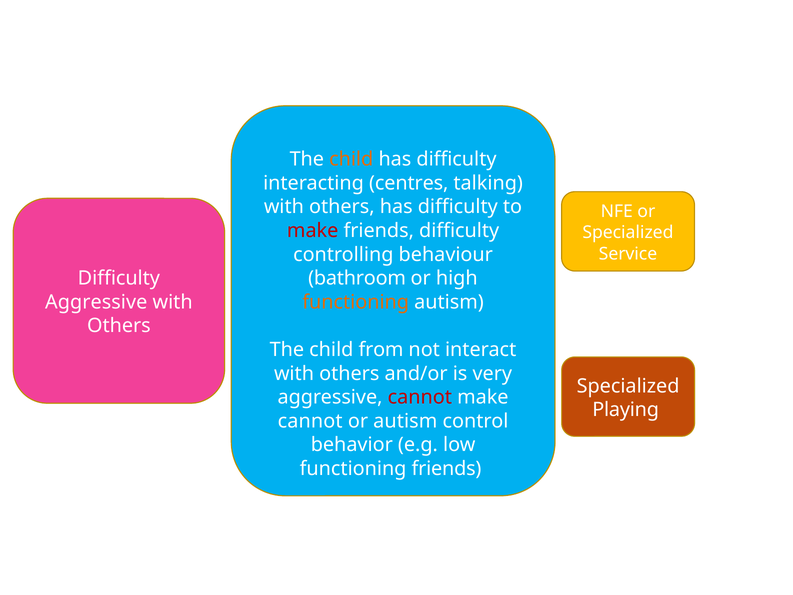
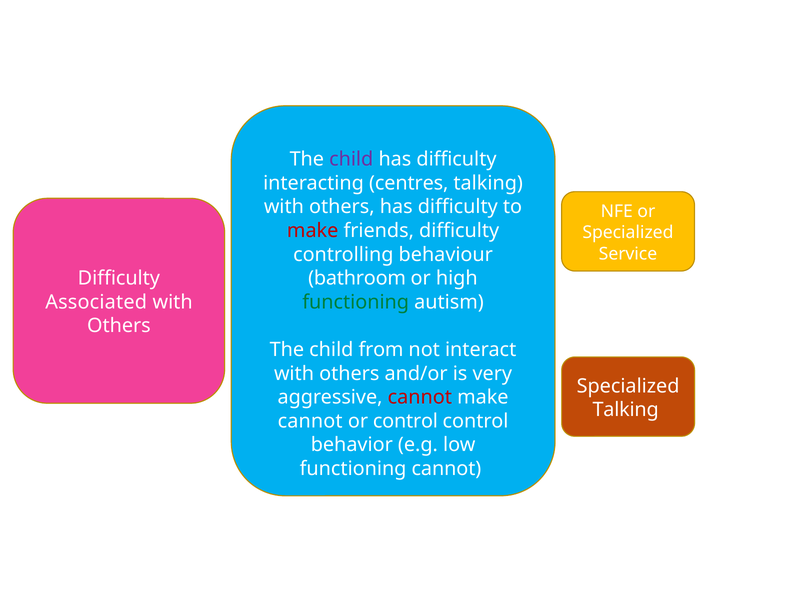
child at (351, 159) colour: orange -> purple
Aggressive at (96, 302): Aggressive -> Associated
functioning at (356, 302) colour: orange -> green
Playing at (626, 410): Playing -> Talking
or autism: autism -> control
functioning friends: friends -> cannot
